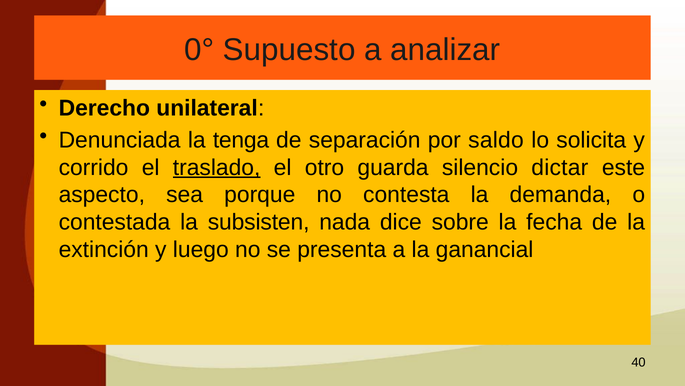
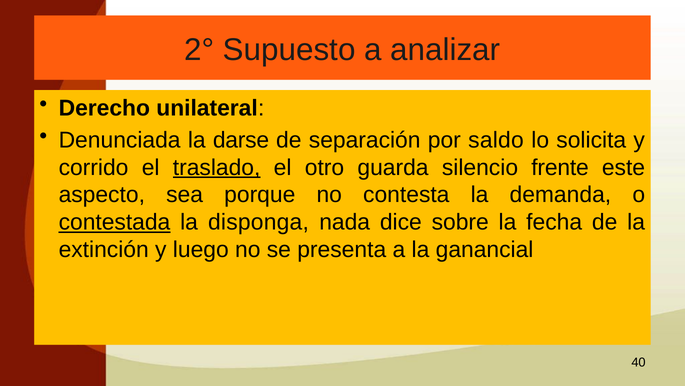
0°: 0° -> 2°
tenga: tenga -> darse
dictar: dictar -> frente
contestada underline: none -> present
subsisten: subsisten -> disponga
